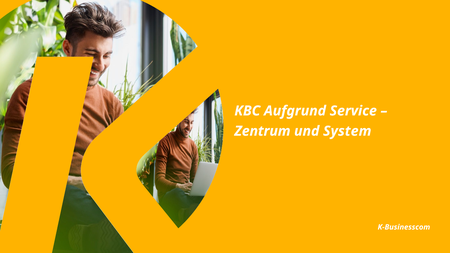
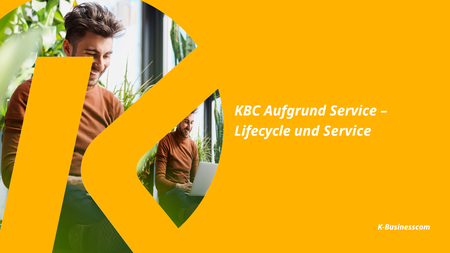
Zentrum: Zentrum -> Lifecycle
und System: System -> Service
